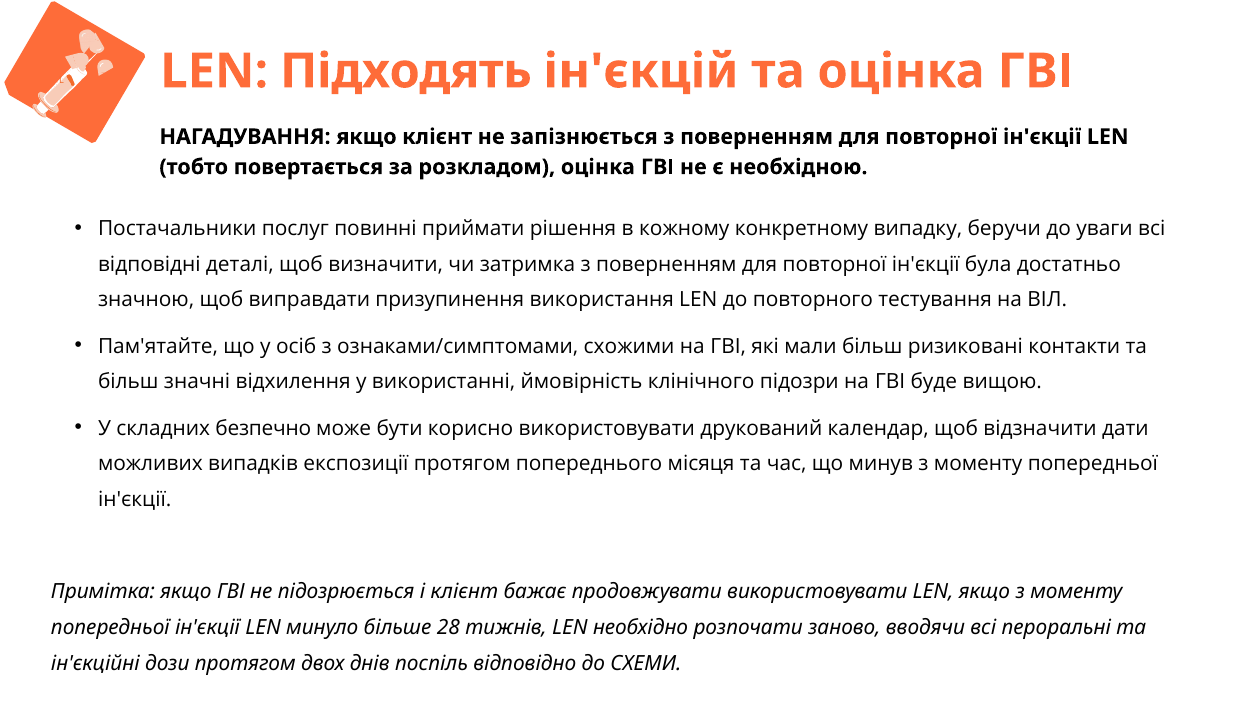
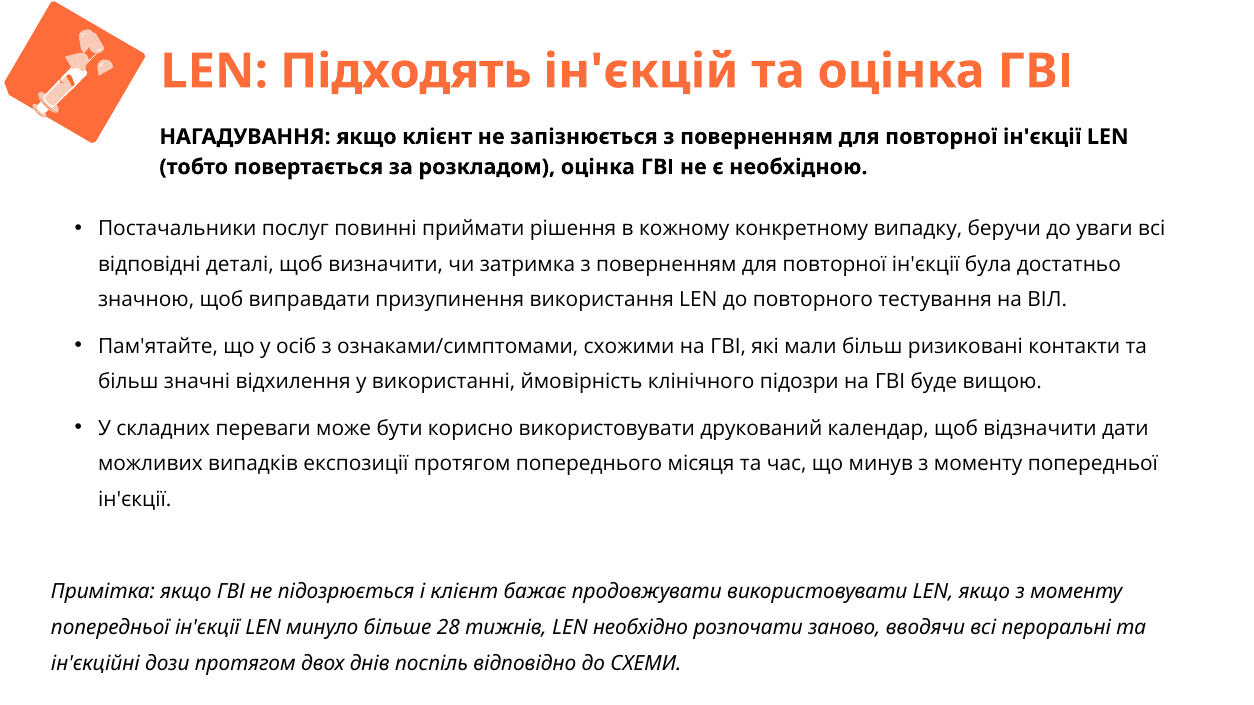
безпечно: безпечно -> переваги
